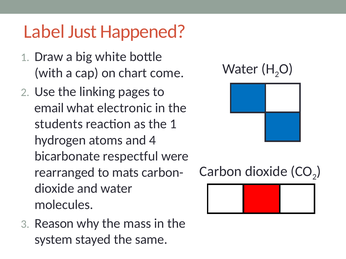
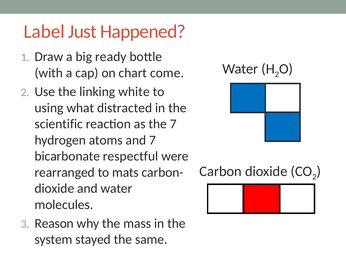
white: white -> ready
pages: pages -> white
email: email -> using
electronic: electronic -> distracted
students: students -> scientific
the 1: 1 -> 7
and 4: 4 -> 7
